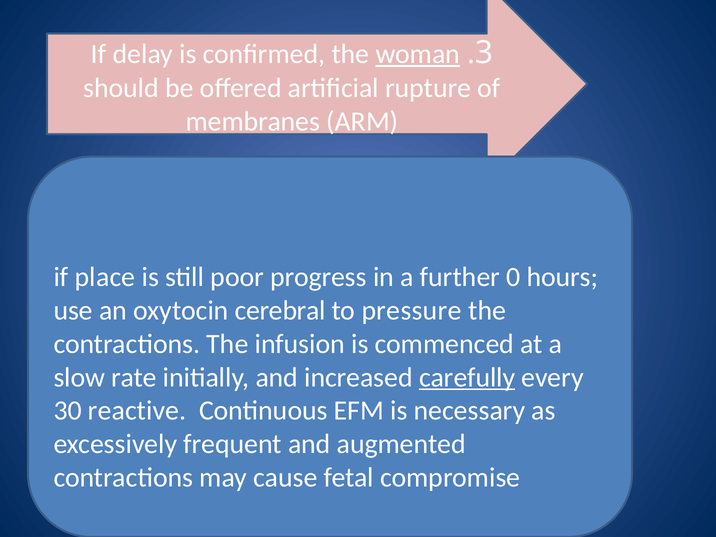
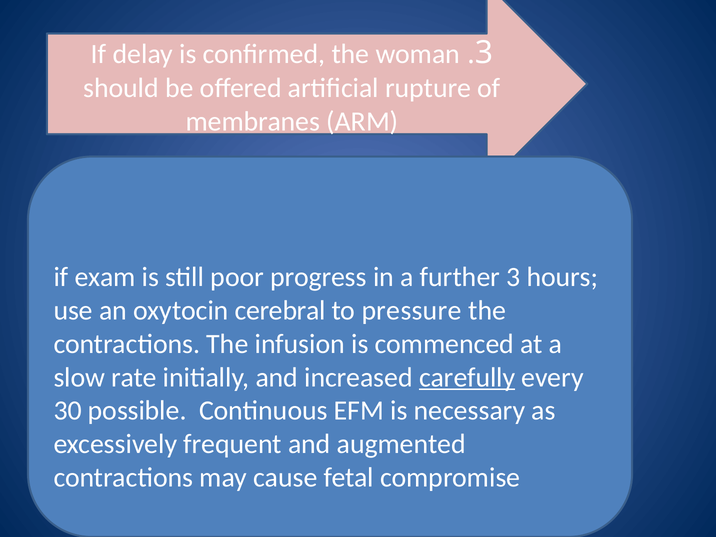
woman underline: present -> none
place: place -> exam
further 0: 0 -> 3
reactive: reactive -> possible
